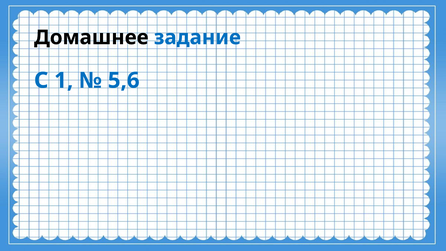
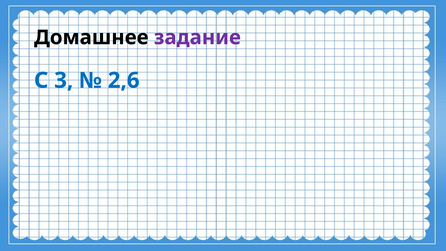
задание colour: blue -> purple
1: 1 -> 3
5,6: 5,6 -> 2,6
